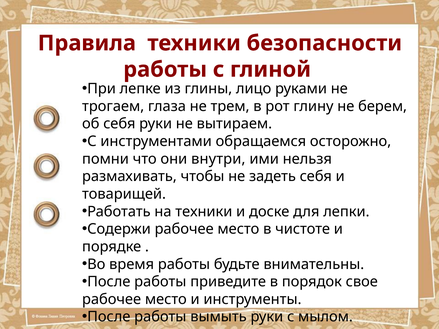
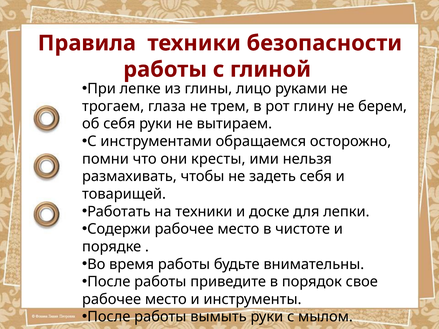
внутри: внутри -> кресты
